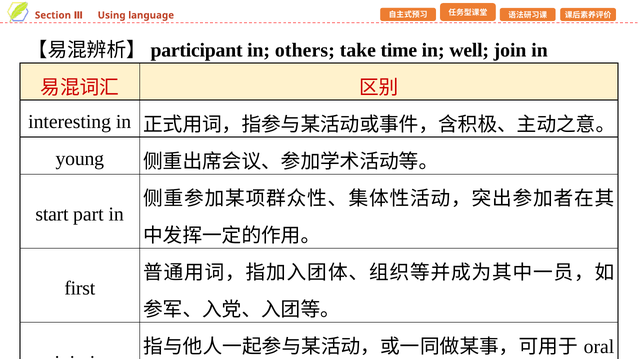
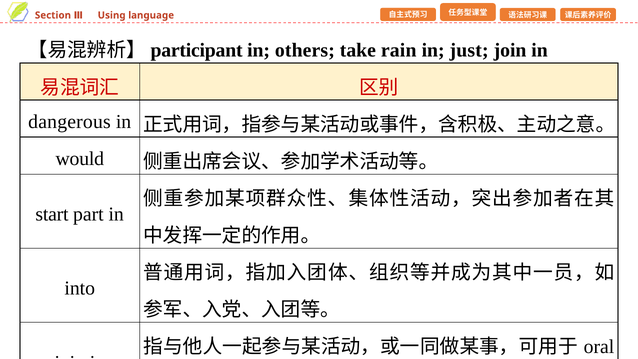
time: time -> rain
well: well -> just
interesting: interesting -> dangerous
young: young -> would
first: first -> into
